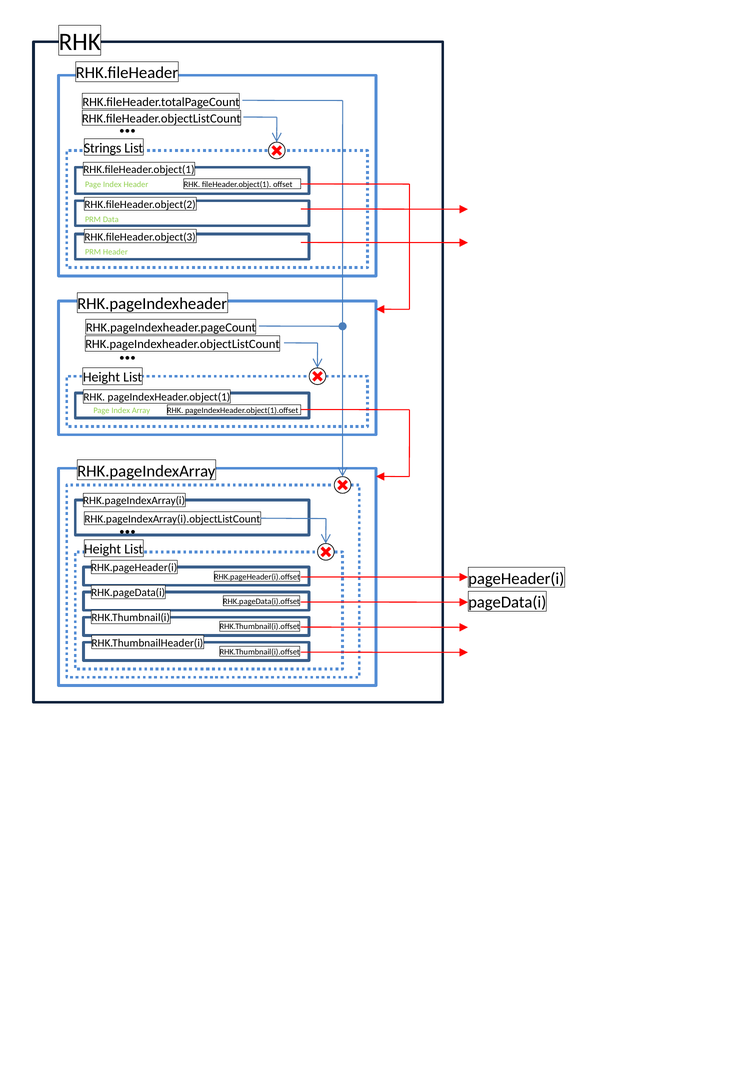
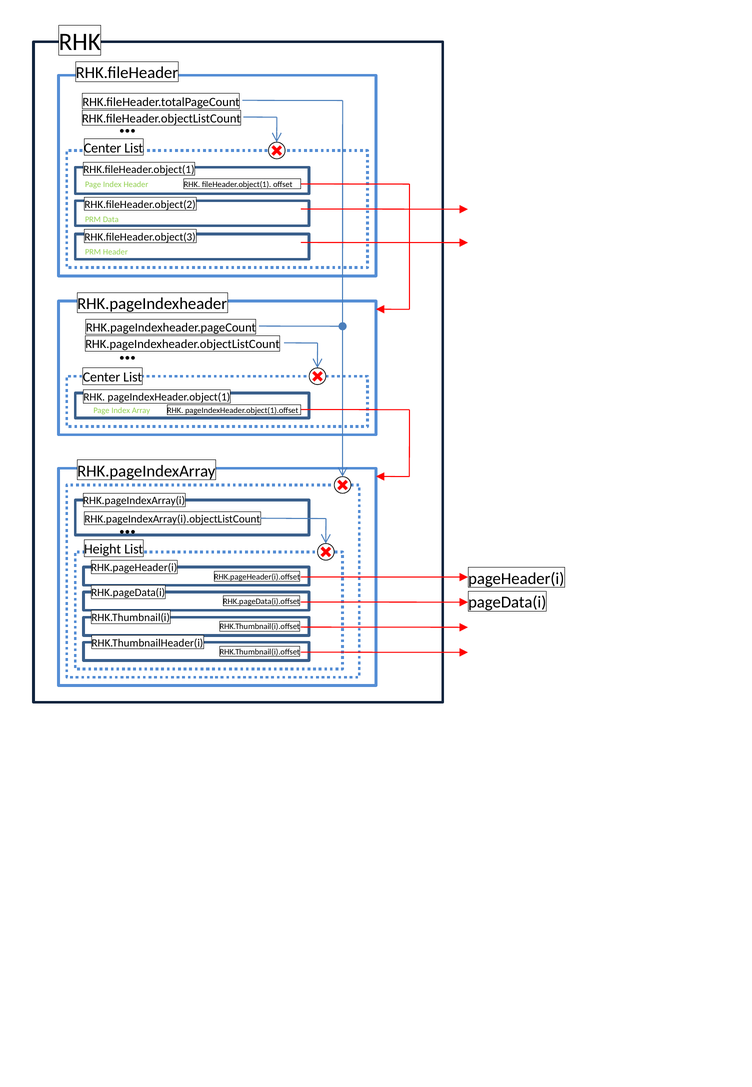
Strings at (103, 148): Strings -> Center
Height at (101, 377): Height -> Center
